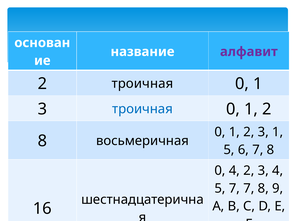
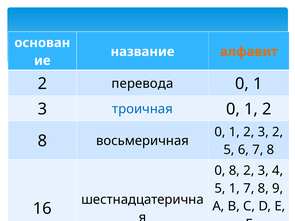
алфавит colour: purple -> orange
2 троичная: троичная -> перевода
3 1: 1 -> 2
0 4: 4 -> 8
5 7: 7 -> 1
